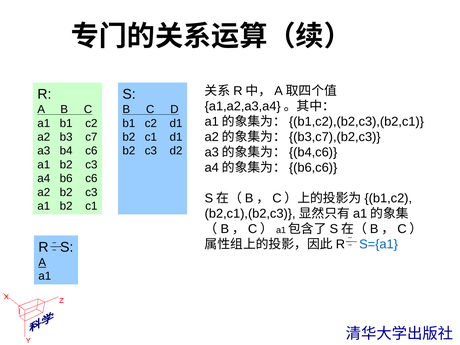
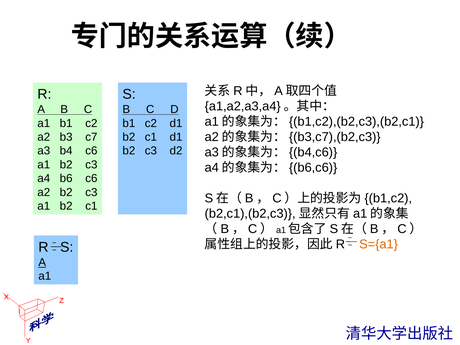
S={a1 colour: blue -> orange
